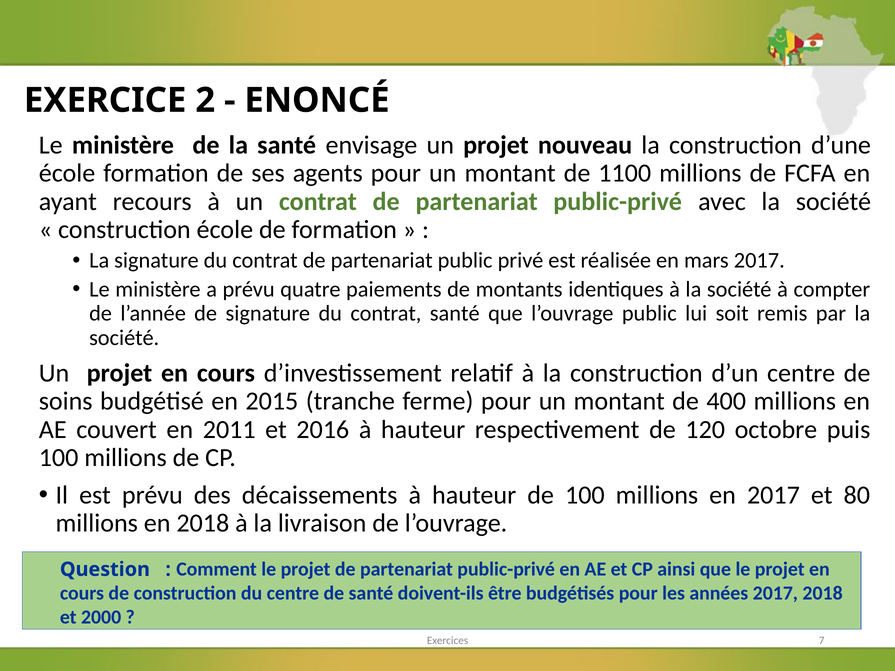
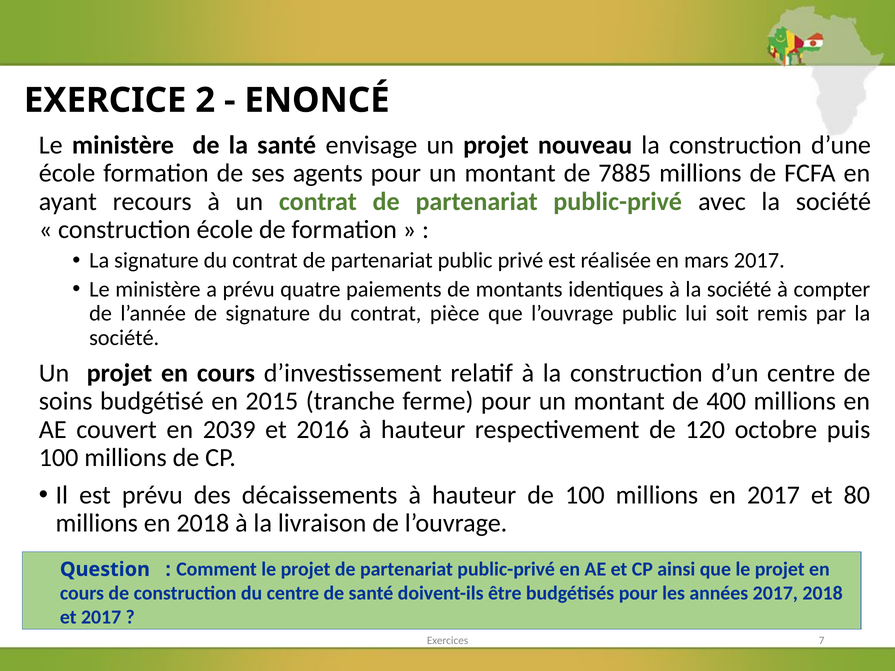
1100: 1100 -> 7885
contrat santé: santé -> pièce
2011: 2011 -> 2039
et 2000: 2000 -> 2017
